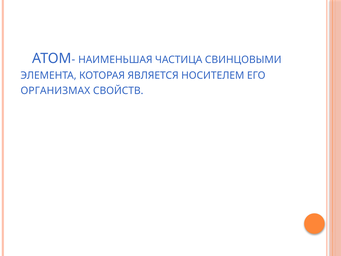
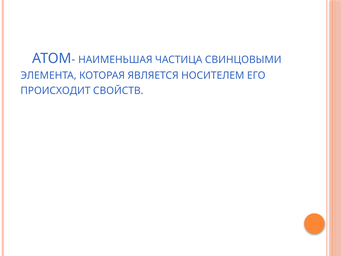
ОРГАНИЗМАХ: ОРГАНИЗМАХ -> ПРОИСХОДИТ
